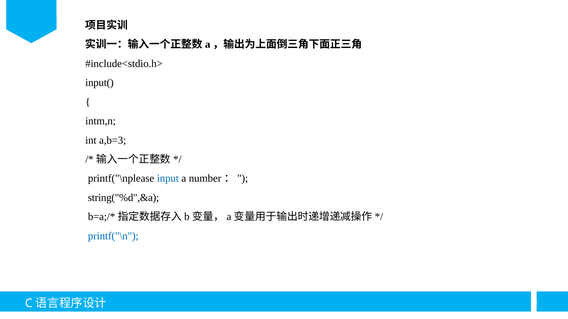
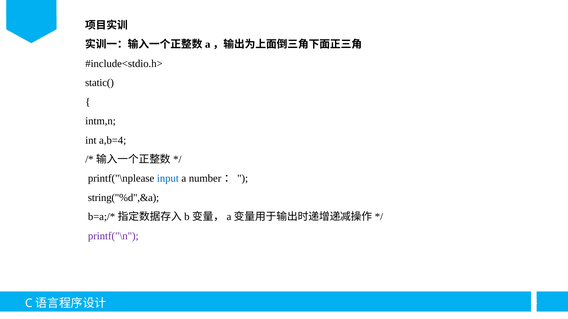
input(: input( -> static(
a,b=3: a,b=3 -> a,b=4
printf("\n colour: blue -> purple
